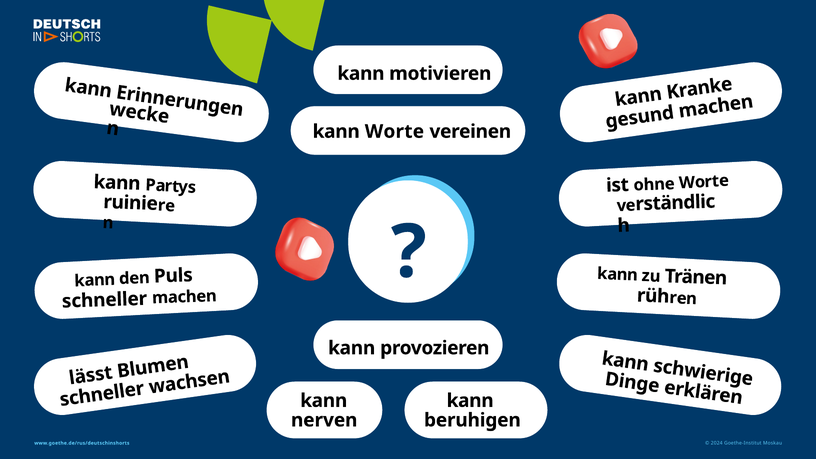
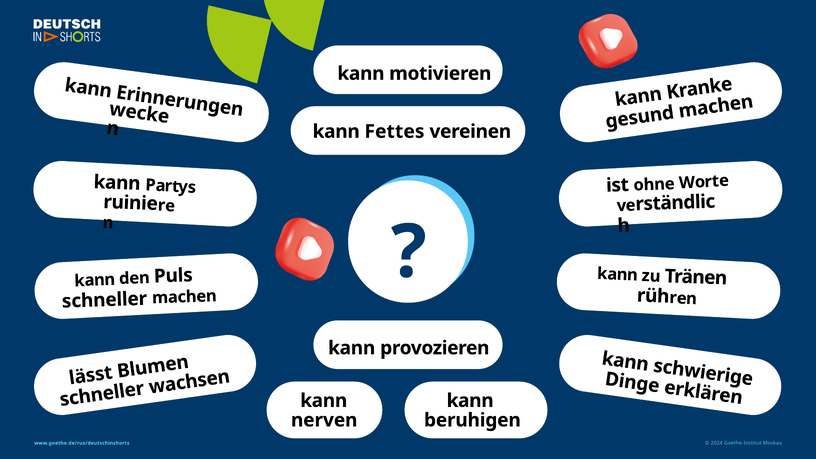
kann Worte: Worte -> Fettes
